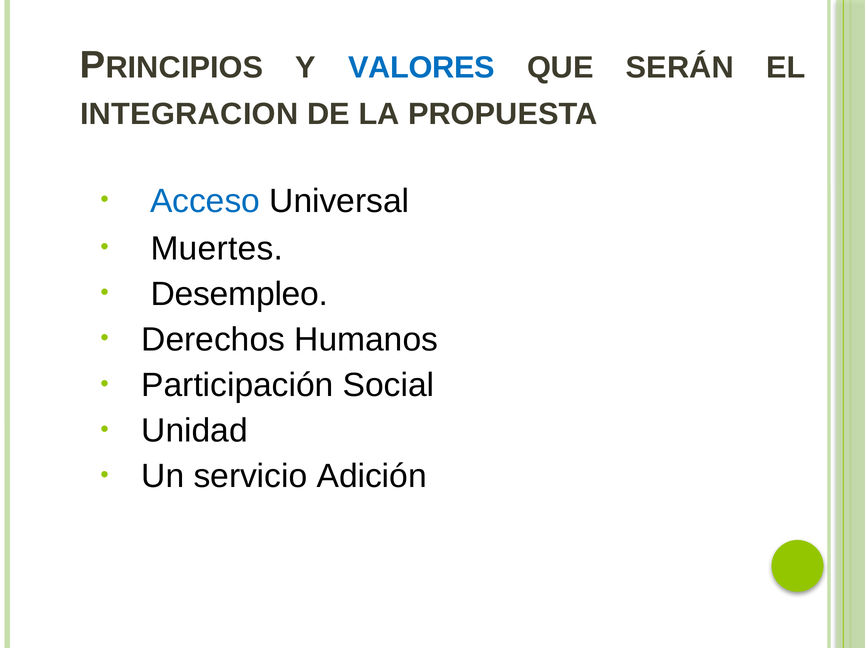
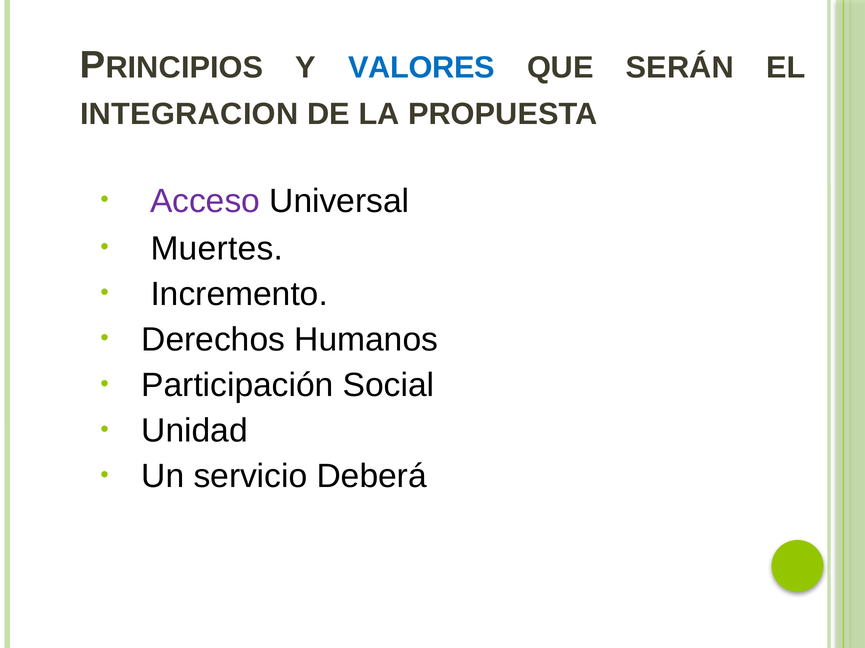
Acceso colour: blue -> purple
Desempleo: Desempleo -> Incremento
Adición: Adición -> Deberá
